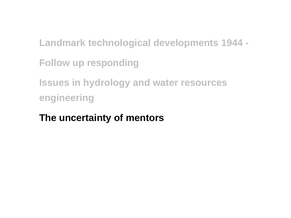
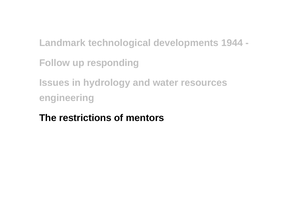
uncertainty: uncertainty -> restrictions
